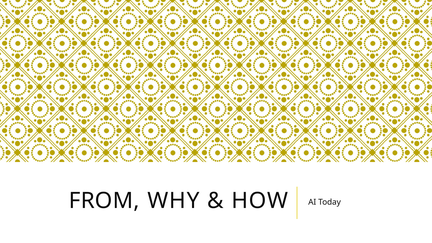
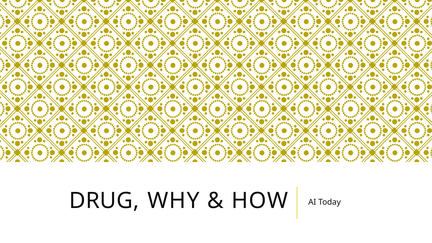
FROM: FROM -> DRUG
